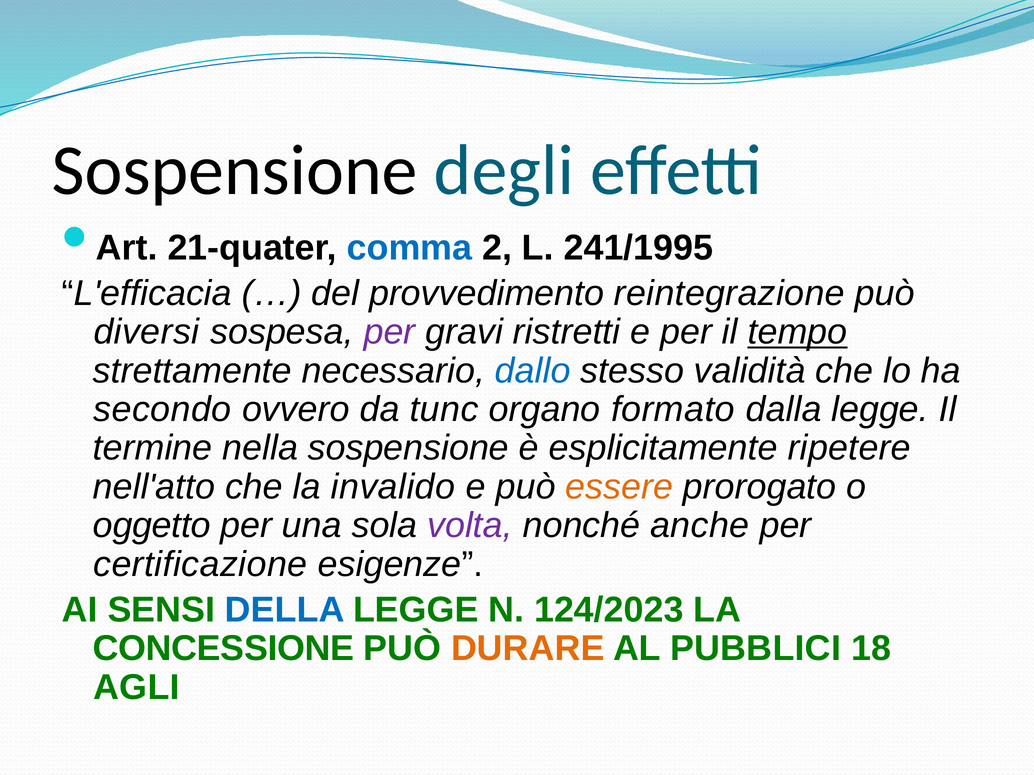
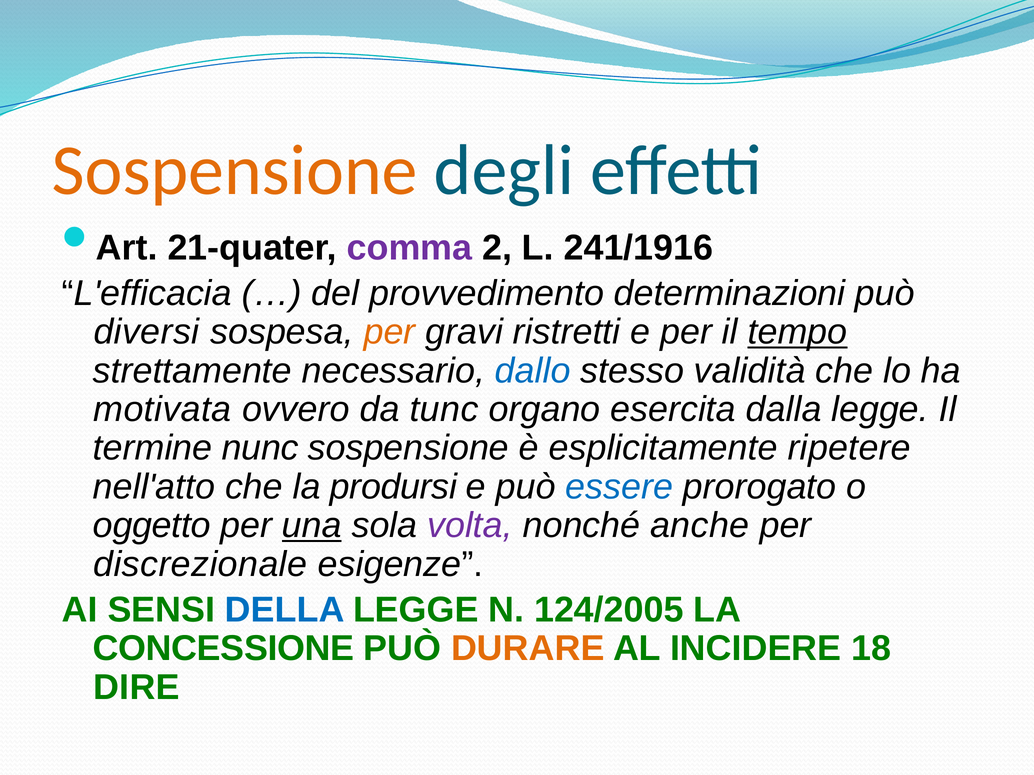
Sospensione at (235, 171) colour: black -> orange
comma colour: blue -> purple
241/1995: 241/1995 -> 241/1916
reintegrazione: reintegrazione -> determinazioni
per at (390, 332) colour: purple -> orange
secondo: secondo -> motivata
formato: formato -> esercita
nella: nella -> nunc
invalido: invalido -> prodursi
essere colour: orange -> blue
una underline: none -> present
certificazione: certificazione -> discrezionale
124/2023: 124/2023 -> 124/2005
PUBBLICI: PUBBLICI -> INCIDERE
AGLI: AGLI -> DIRE
